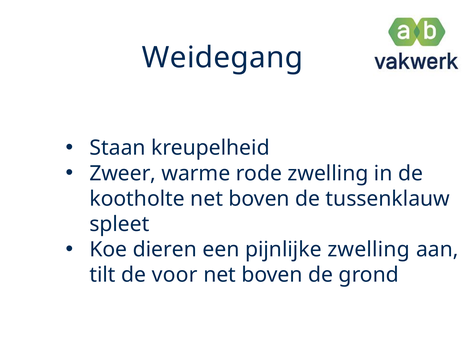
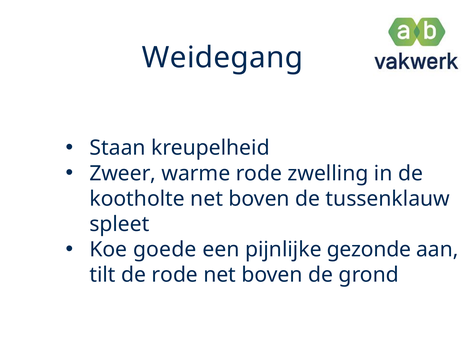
dieren: dieren -> goede
pijnlijke zwelling: zwelling -> gezonde
de voor: voor -> rode
